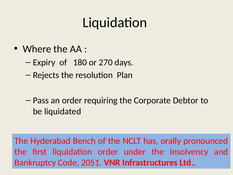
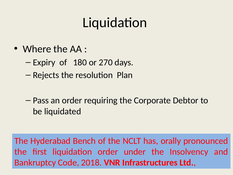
2051: 2051 -> 2018
